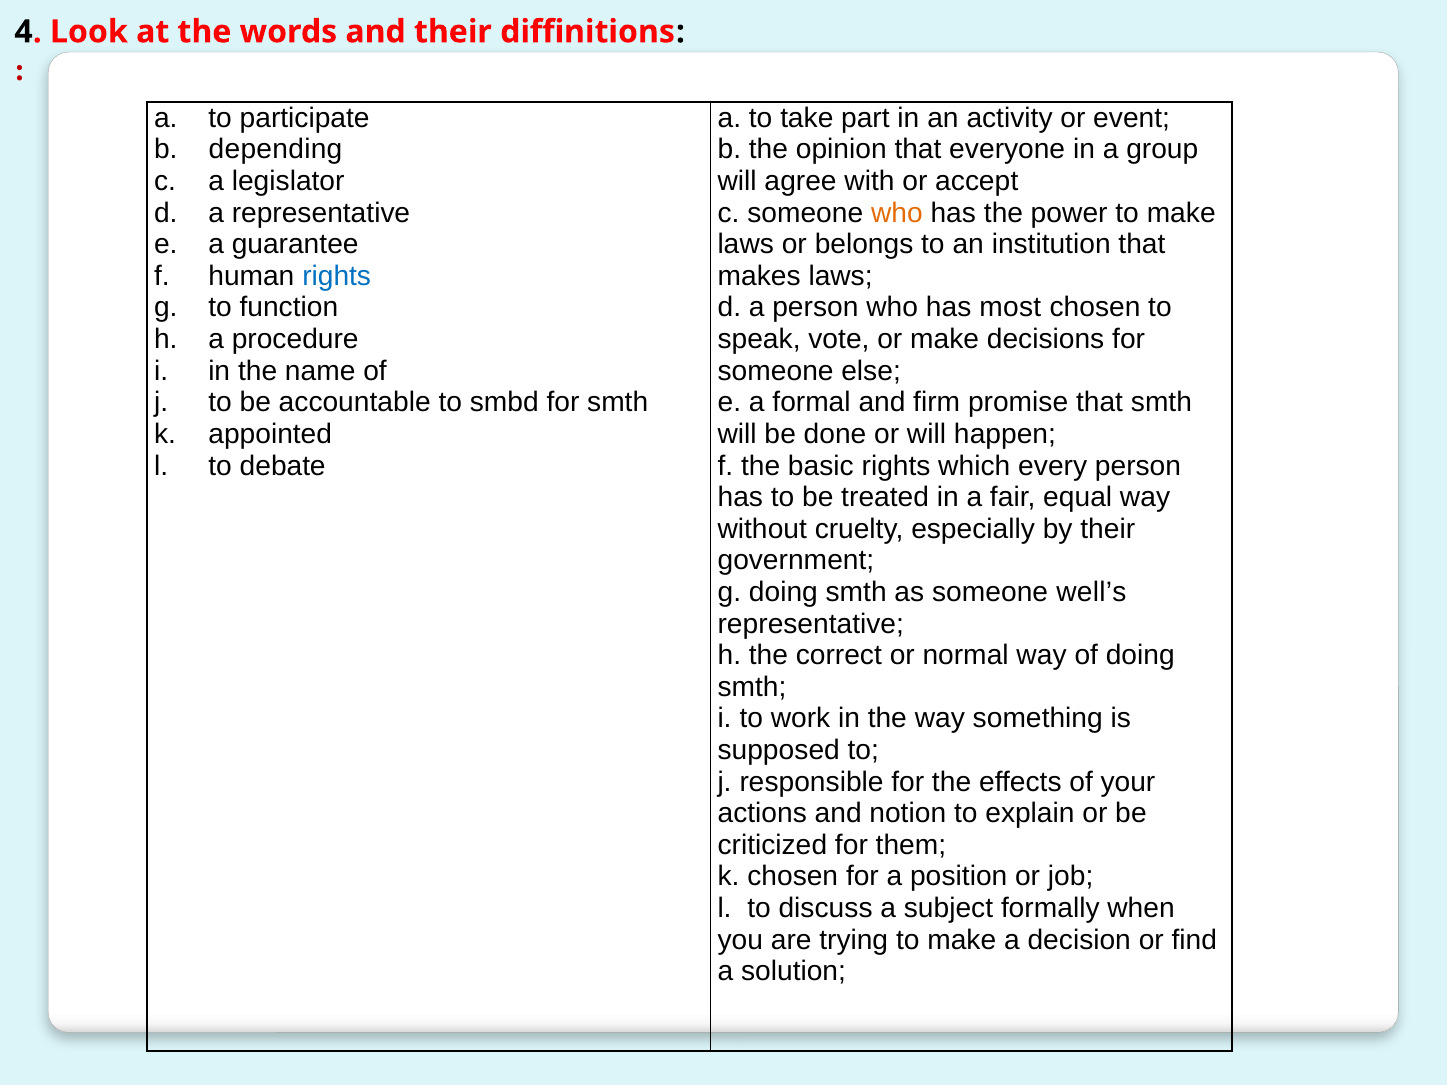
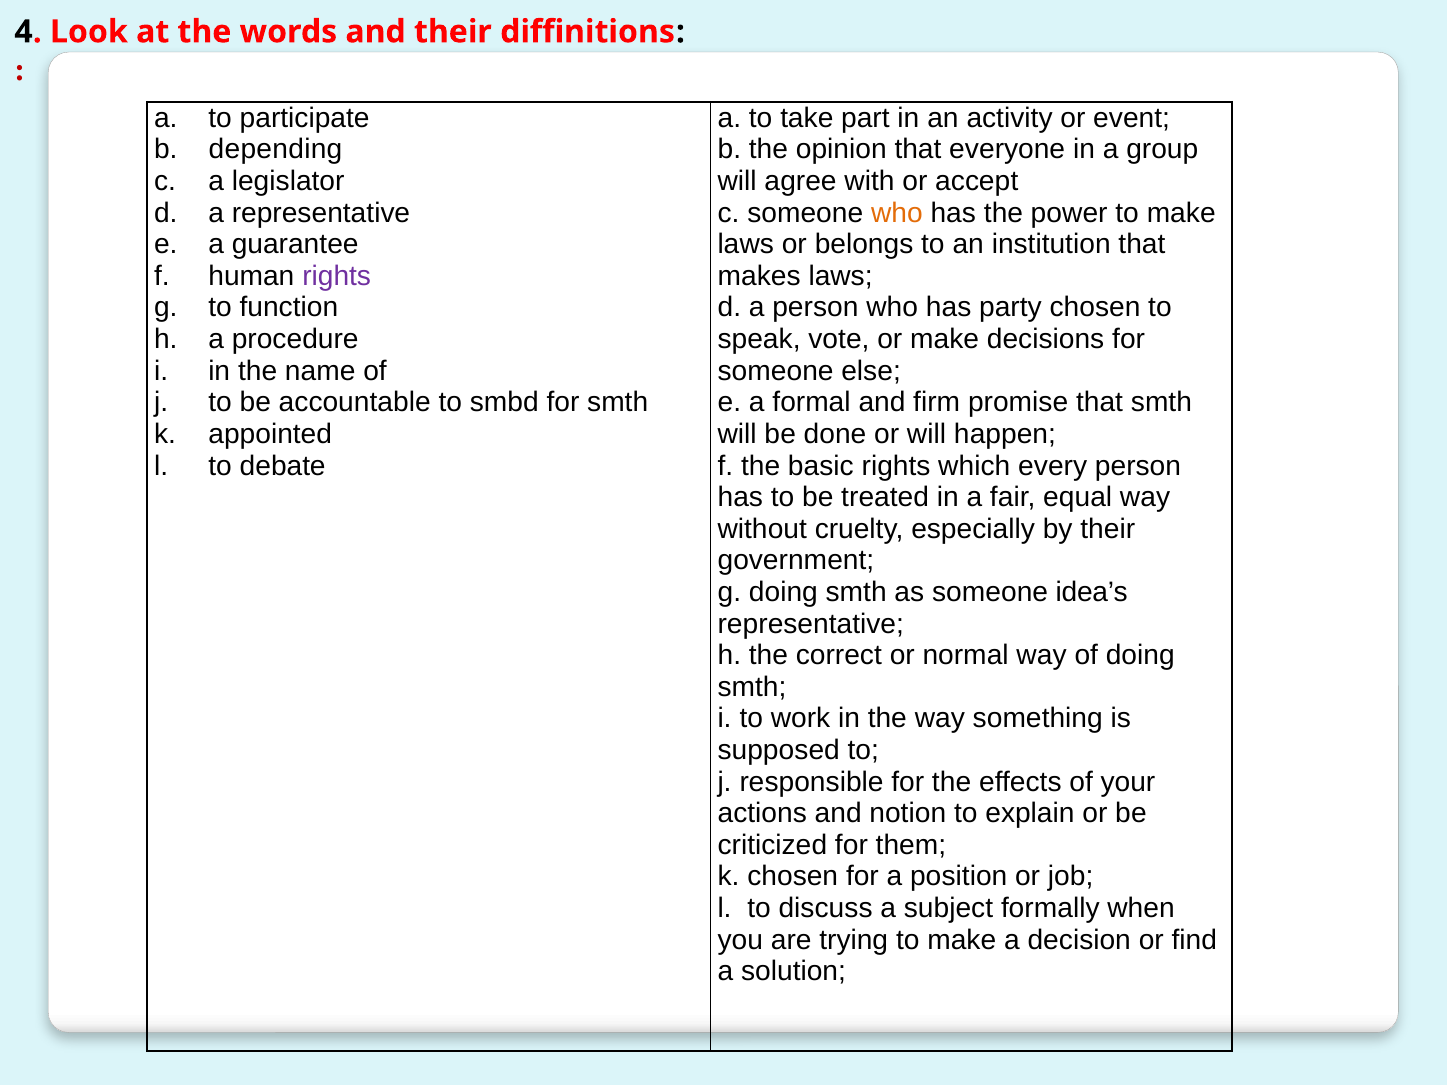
rights at (337, 276) colour: blue -> purple
most: most -> party
well’s: well’s -> idea’s
